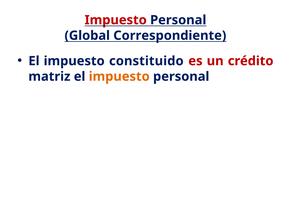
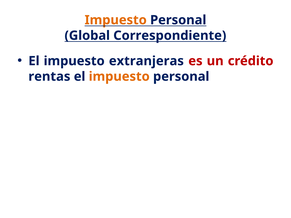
Impuesto at (116, 20) colour: red -> orange
constituido: constituido -> extranjeras
matriz: matriz -> rentas
